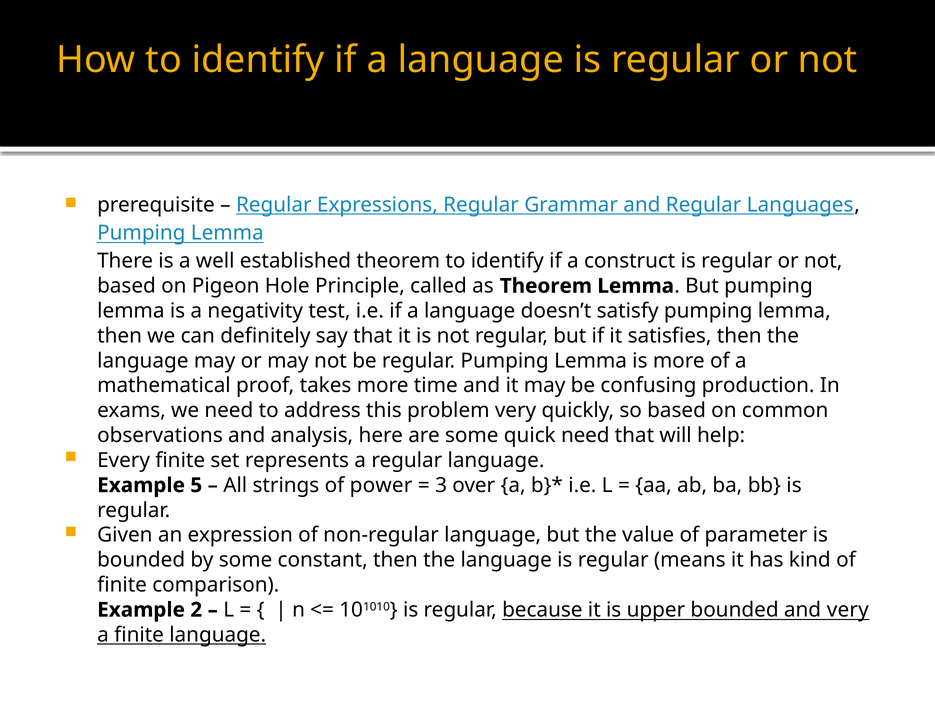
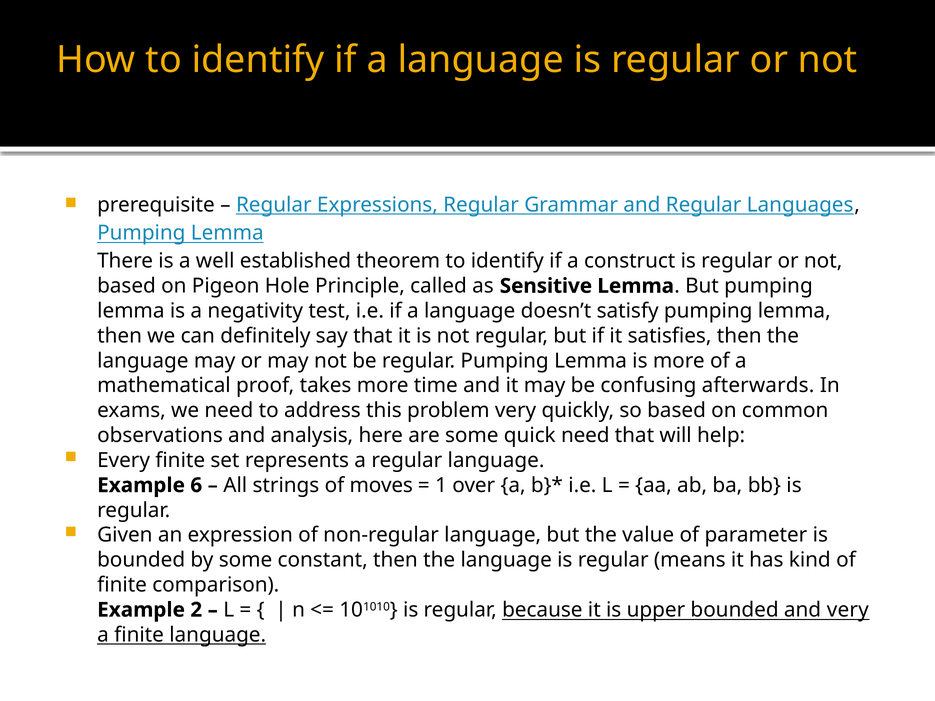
as Theorem: Theorem -> Sensitive
production: production -> afterwards
5: 5 -> 6
power: power -> moves
3: 3 -> 1
